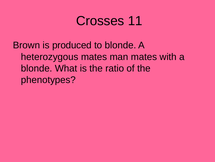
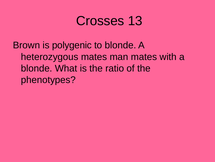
11: 11 -> 13
produced: produced -> polygenic
